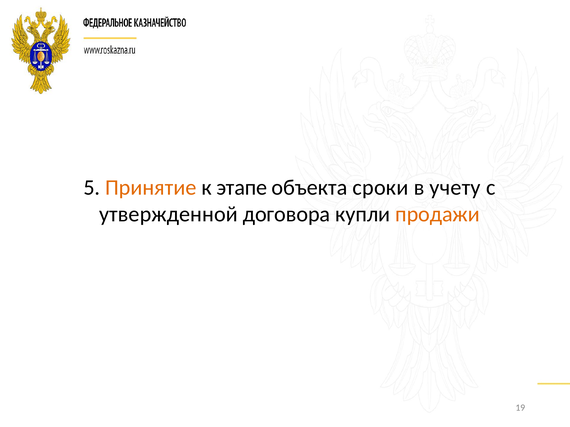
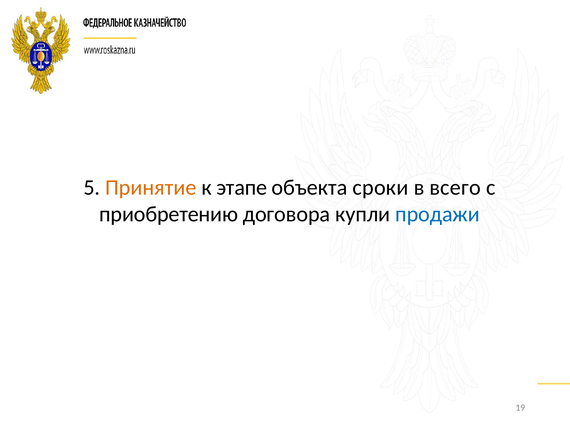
учету: учету -> всего
утвержденной: утвержденной -> приобретению
продажи colour: orange -> blue
